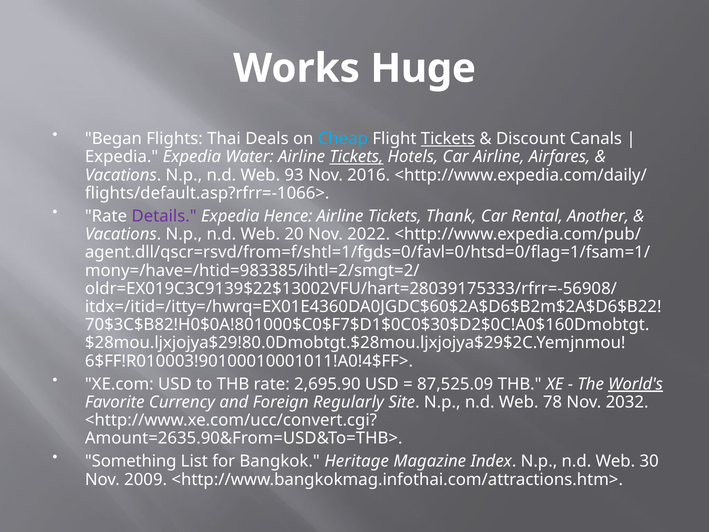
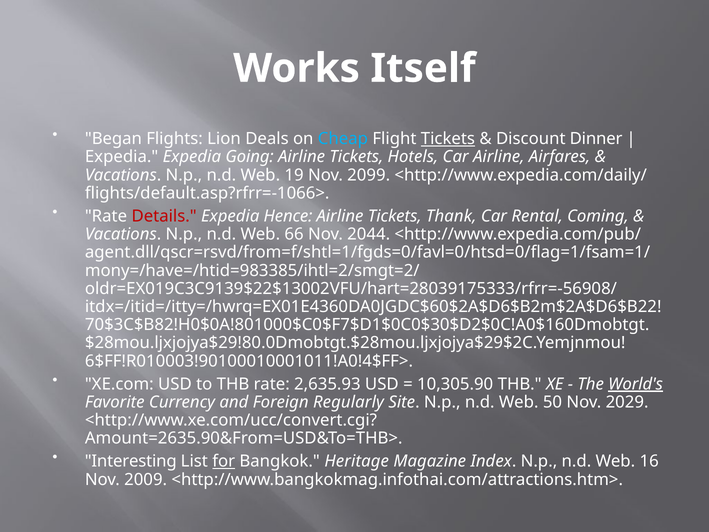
Huge: Huge -> Itself
Thai: Thai -> Lion
Canals: Canals -> Dinner
Water: Water -> Going
Tickets at (356, 157) underline: present -> none
93: 93 -> 19
2016: 2016 -> 2099
Details colour: purple -> red
Another: Another -> Coming
20: 20 -> 66
2022: 2022 -> 2044
2,695.90: 2,695.90 -> 2,635.93
87,525.09: 87,525.09 -> 10,305.90
78: 78 -> 50
2032: 2032 -> 2029
Something: Something -> Interesting
for underline: none -> present
30: 30 -> 16
